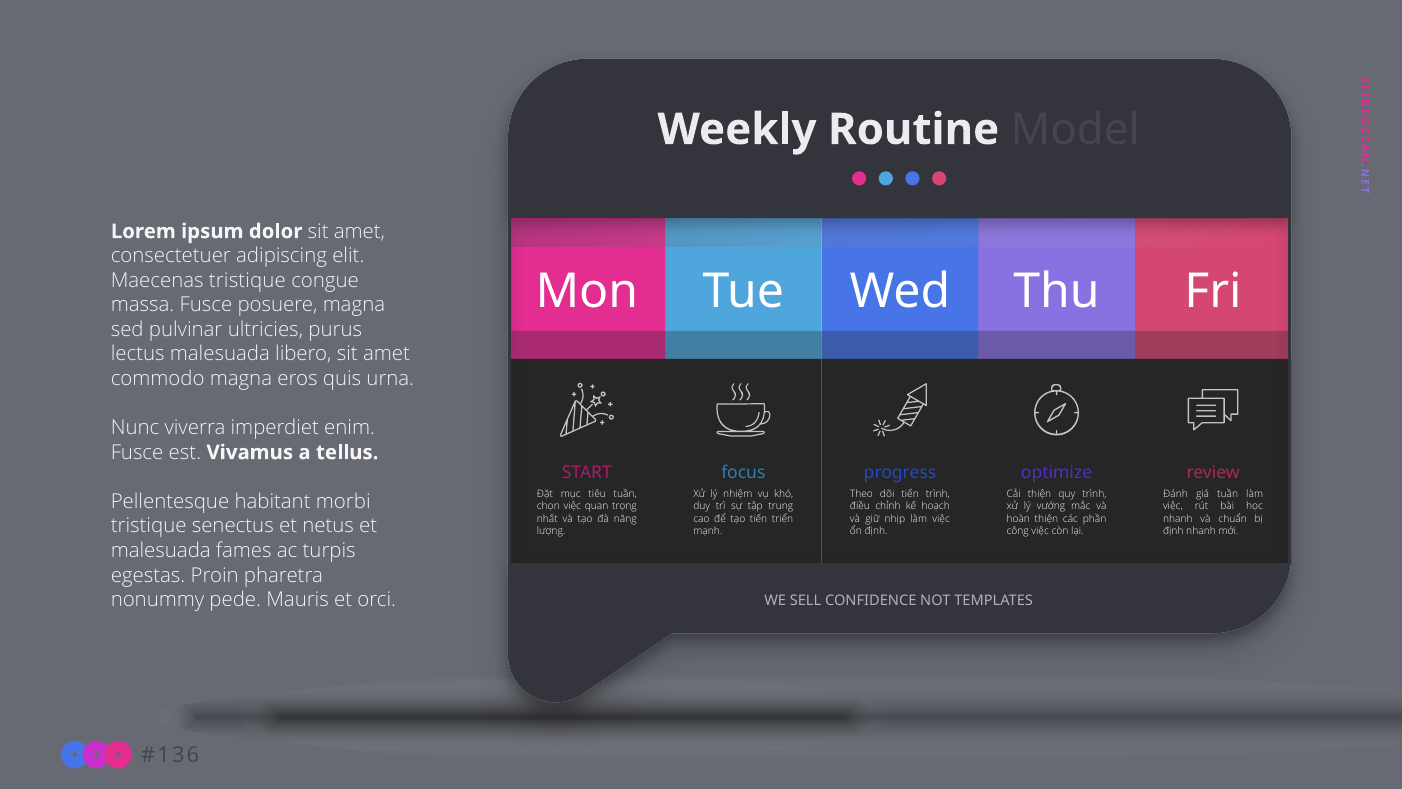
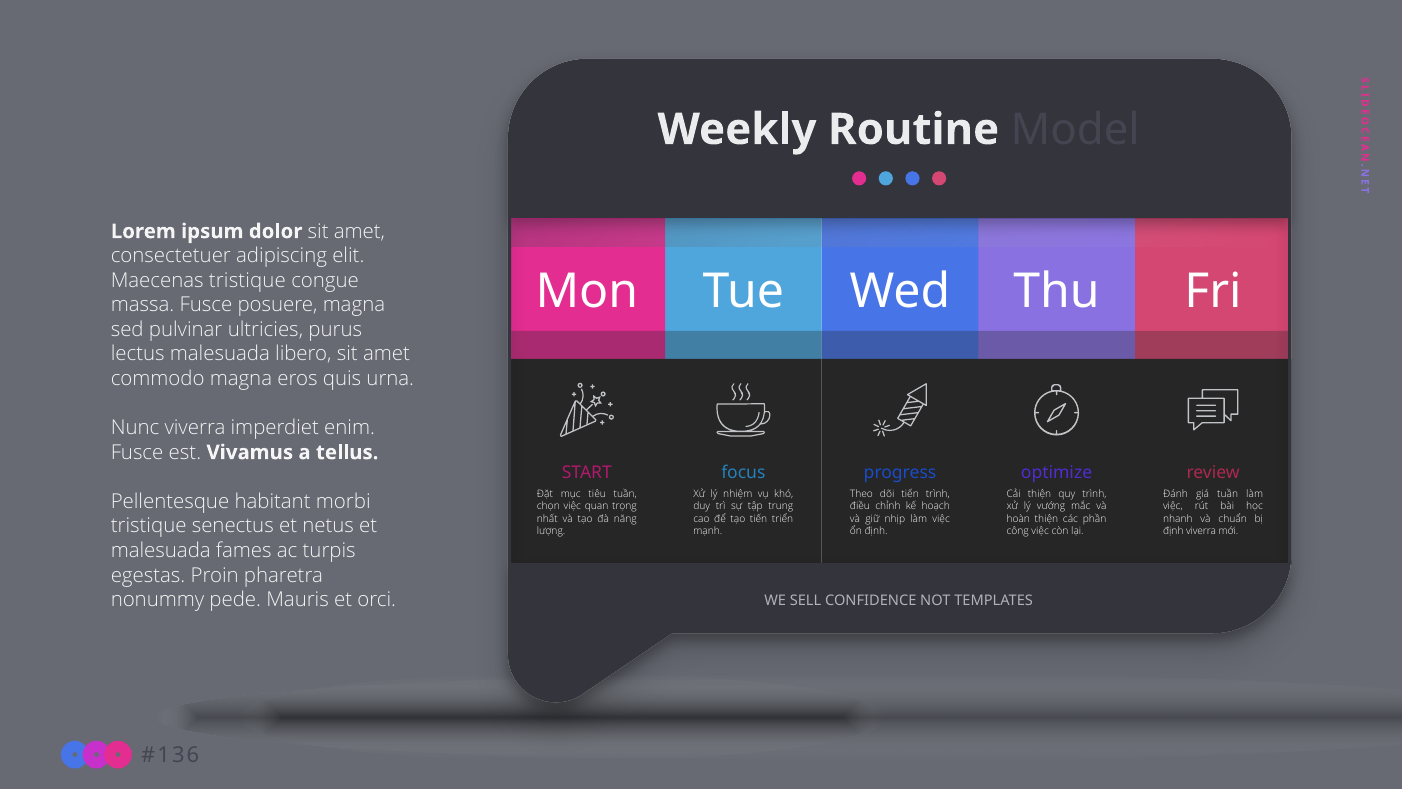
định nhanh: nhanh -> viverra
